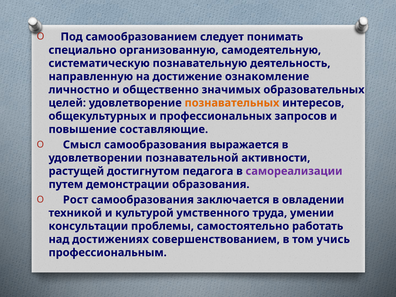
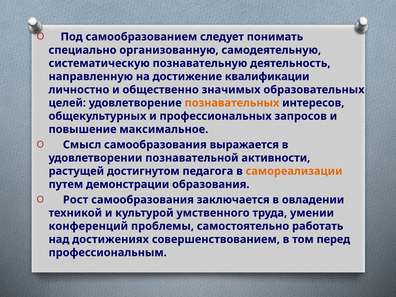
ознакомление: ознакомление -> квалификации
составляющие: составляющие -> максимальное
самореализации colour: purple -> orange
консультации: консультации -> конференций
учись: учись -> перед
